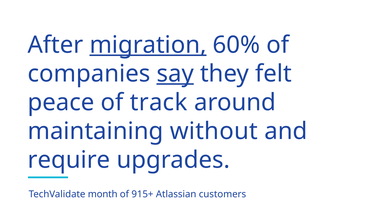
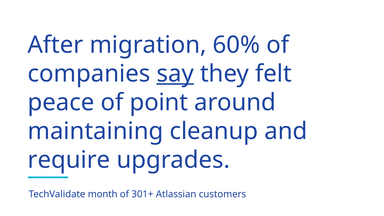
migration underline: present -> none
track: track -> point
without: without -> cleanup
915+: 915+ -> 301+
